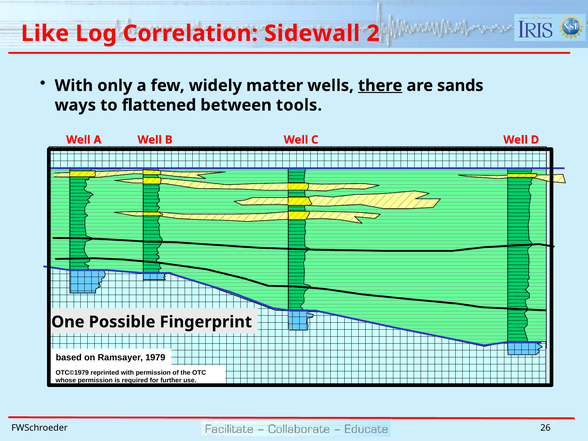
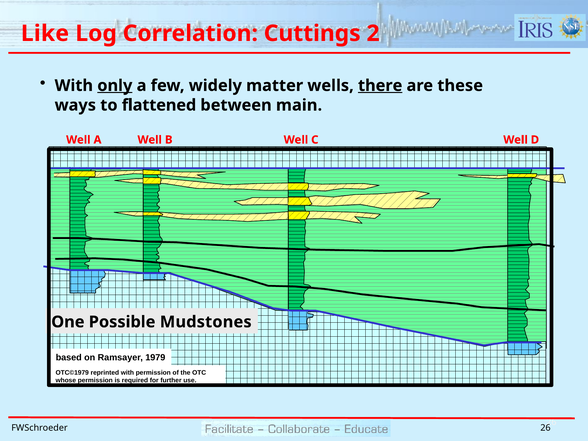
Sidewall: Sidewall -> Cuttings
only underline: none -> present
sands: sands -> these
tools: tools -> main
Fingerprint: Fingerprint -> Mudstones
